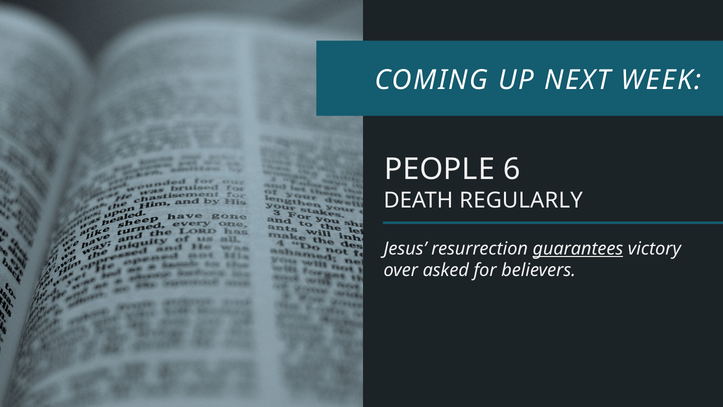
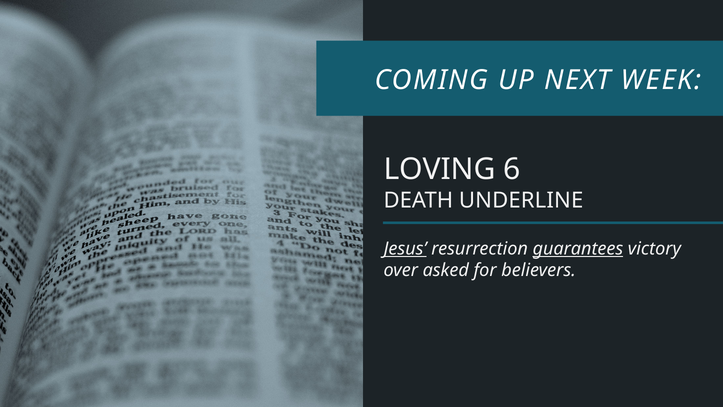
PEOPLE: PEOPLE -> LOVING
REGULARLY: REGULARLY -> UNDERLINE
Jesus underline: none -> present
